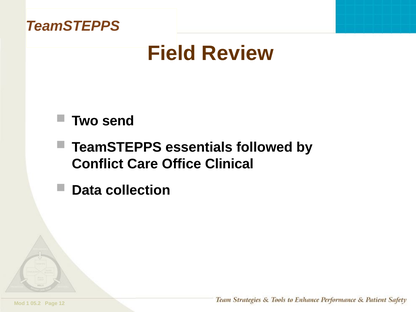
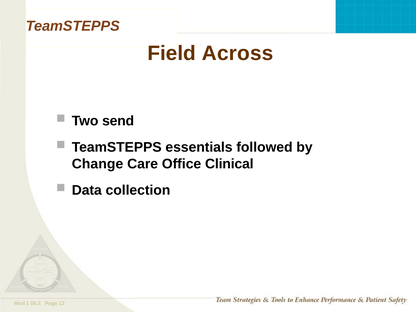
Review: Review -> Across
Conflict: Conflict -> Change
